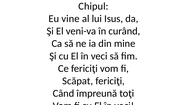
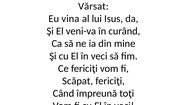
Chipul: Chipul -> Vărsat
vine: vine -> vina
